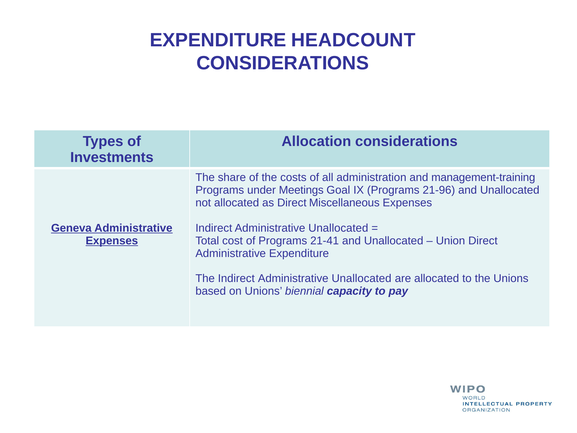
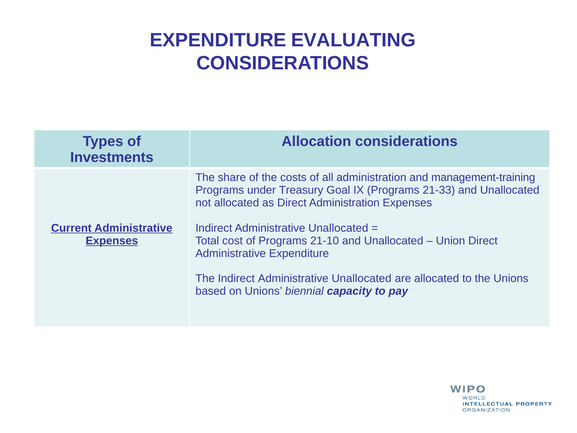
HEADCOUNT: HEADCOUNT -> EVALUATING
Meetings: Meetings -> Treasury
21-96: 21-96 -> 21-33
Direct Miscellaneous: Miscellaneous -> Administration
Geneva: Geneva -> Current
21-41: 21-41 -> 21-10
